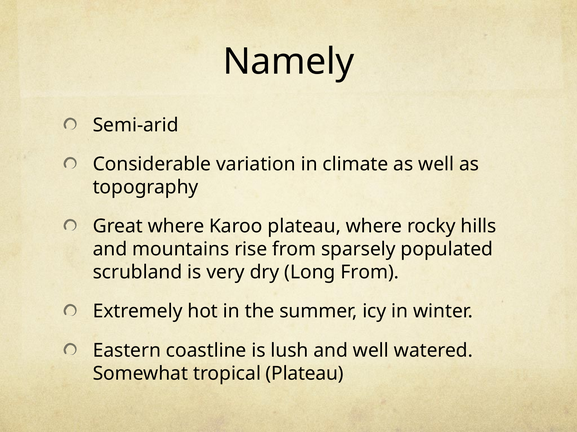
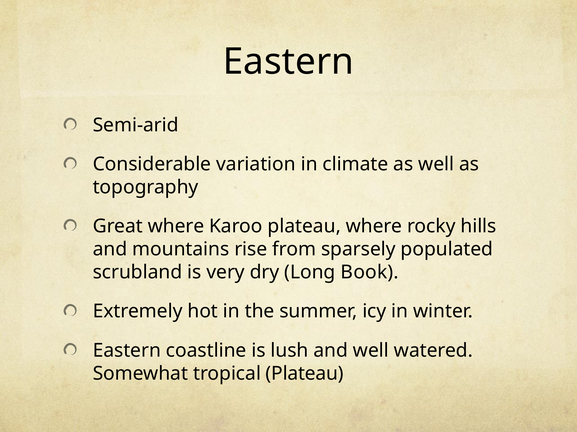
Namely at (289, 62): Namely -> Eastern
Long From: From -> Book
